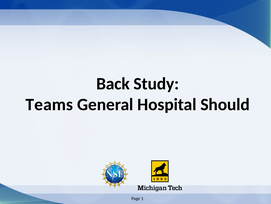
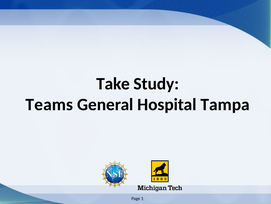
Back: Back -> Take
Should: Should -> Tampa
